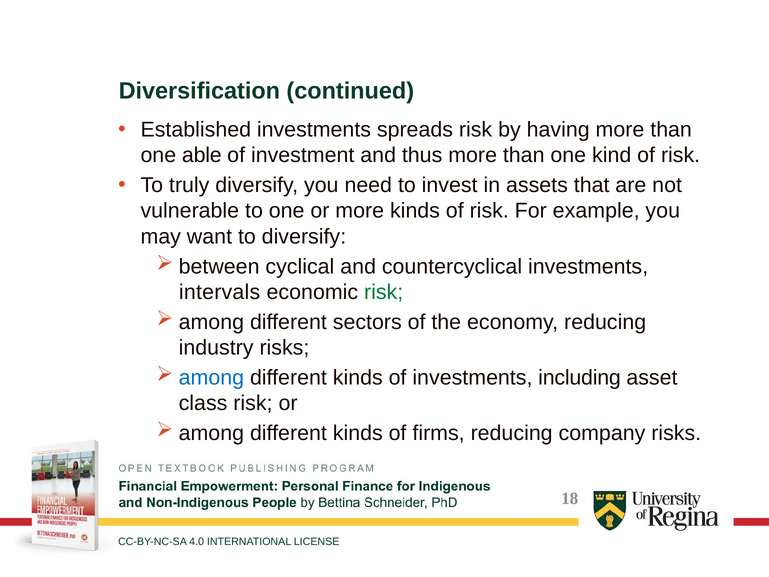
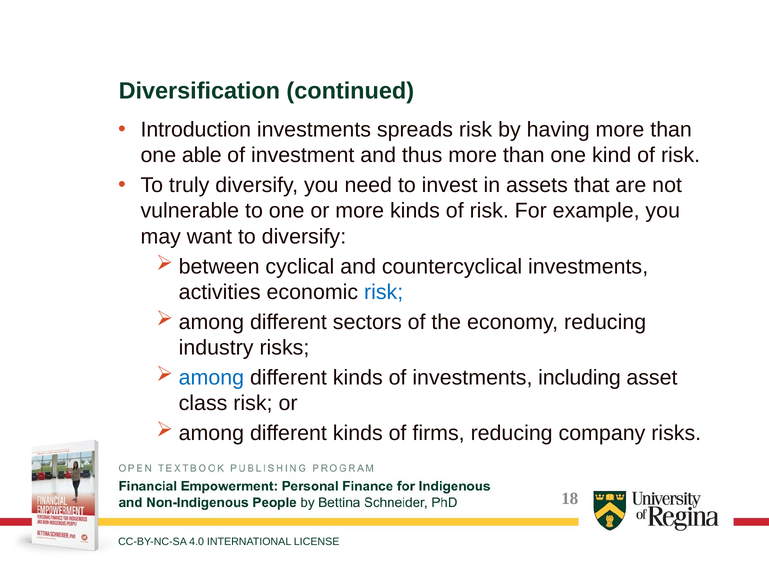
Established: Established -> Introduction
intervals: intervals -> activities
risk at (384, 292) colour: green -> blue
